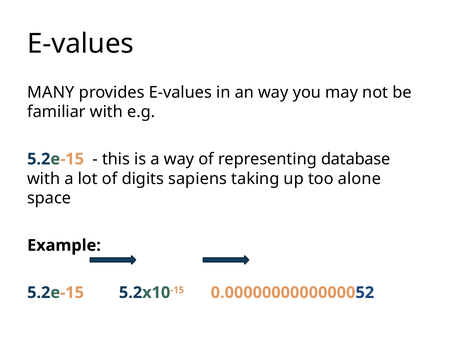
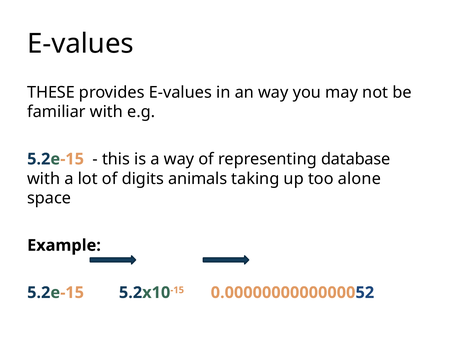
MANY: MANY -> THESE
sapiens: sapiens -> animals
